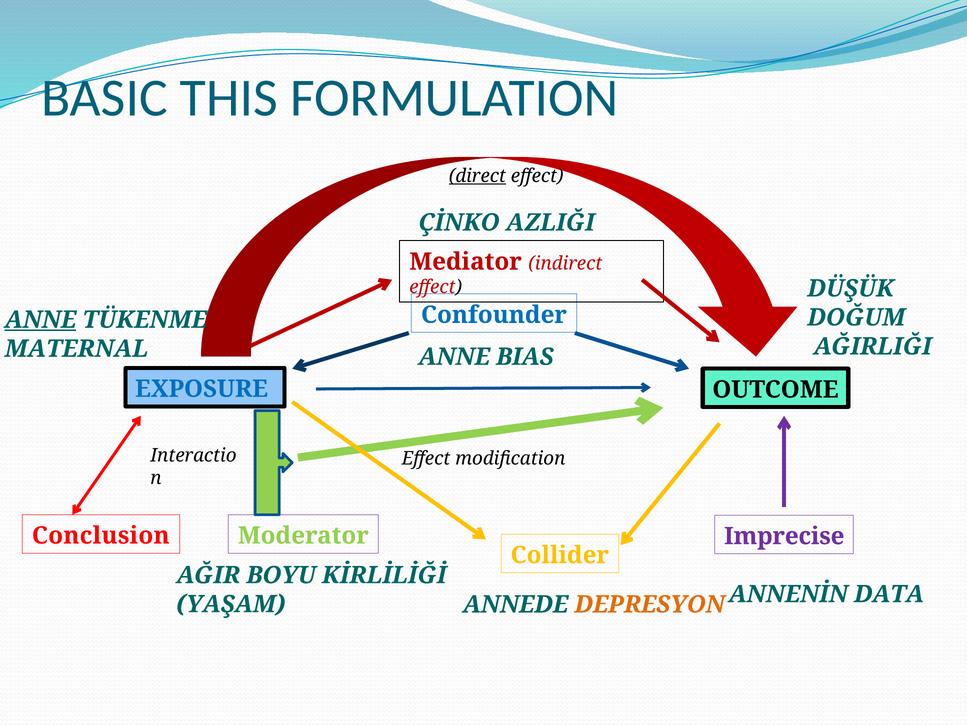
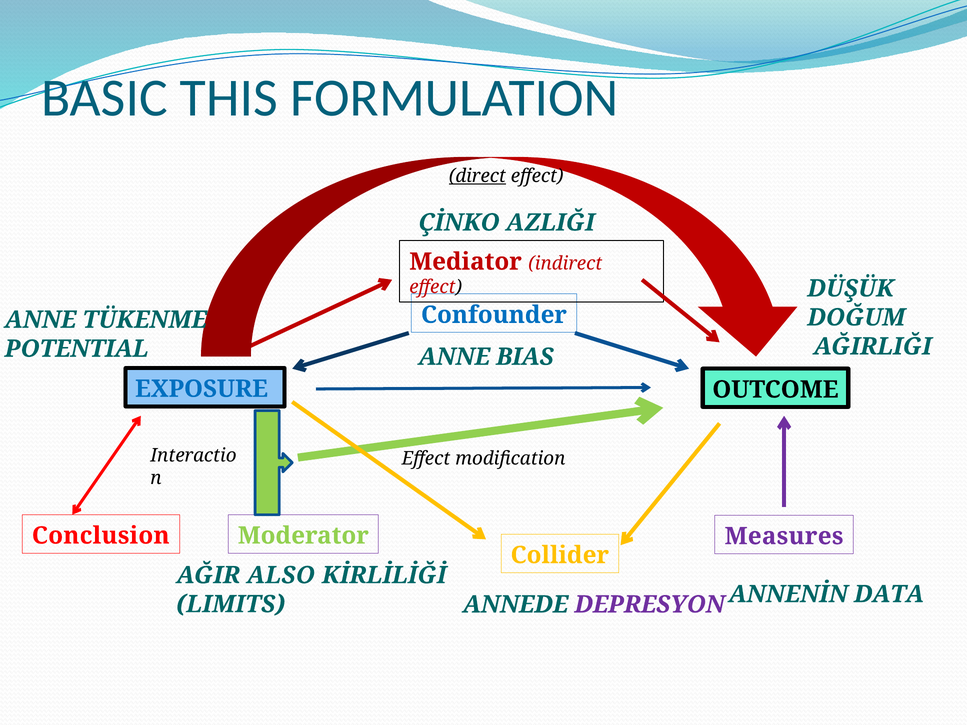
ANNE at (40, 320) underline: present -> none
MATERNAL: MATERNAL -> POTENTIAL
Imprecise: Imprecise -> Measures
BOYU: BOYU -> ALSO
YAŞAM: YAŞAM -> LIMITS
DEPRESYON colour: orange -> purple
